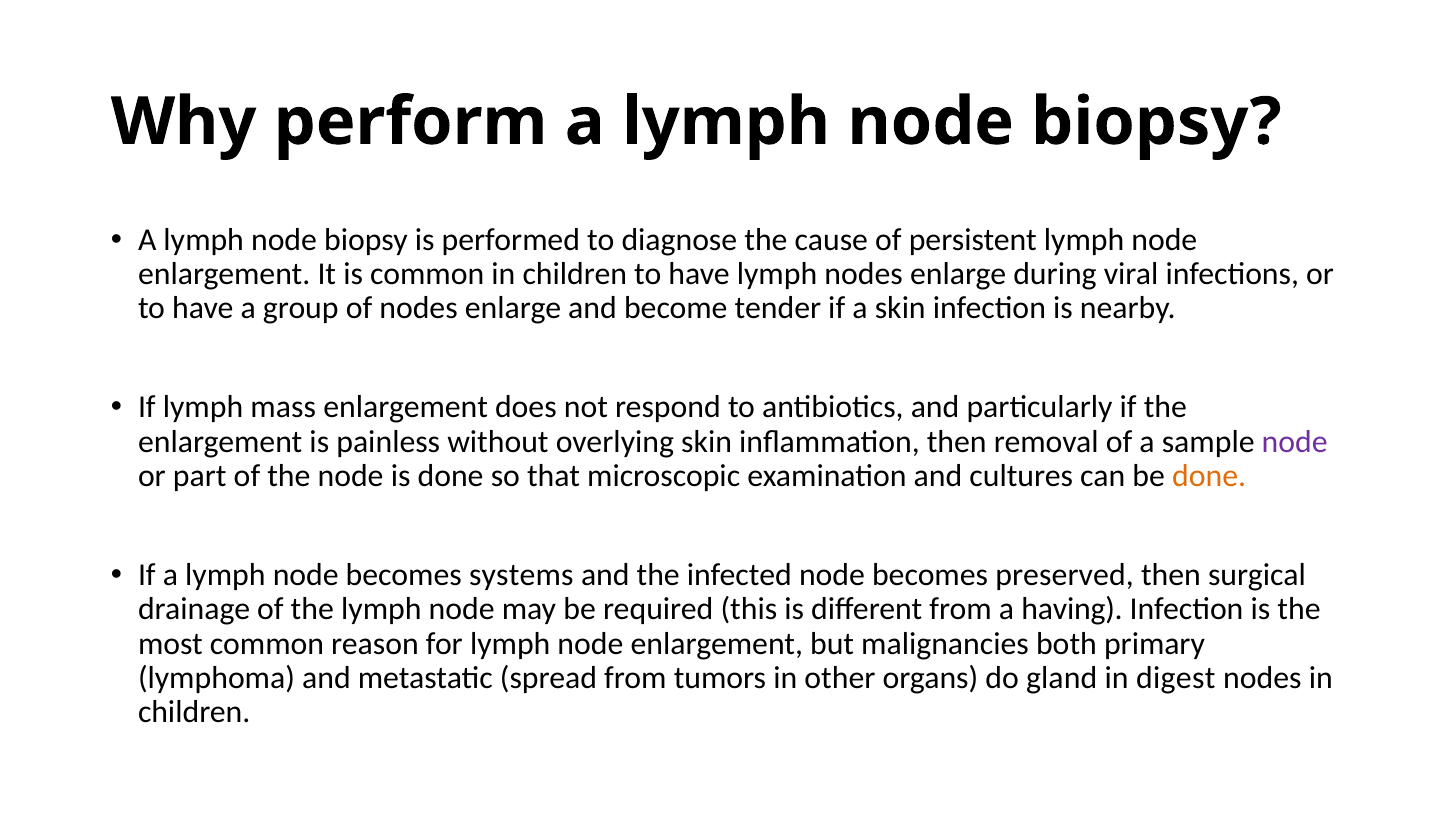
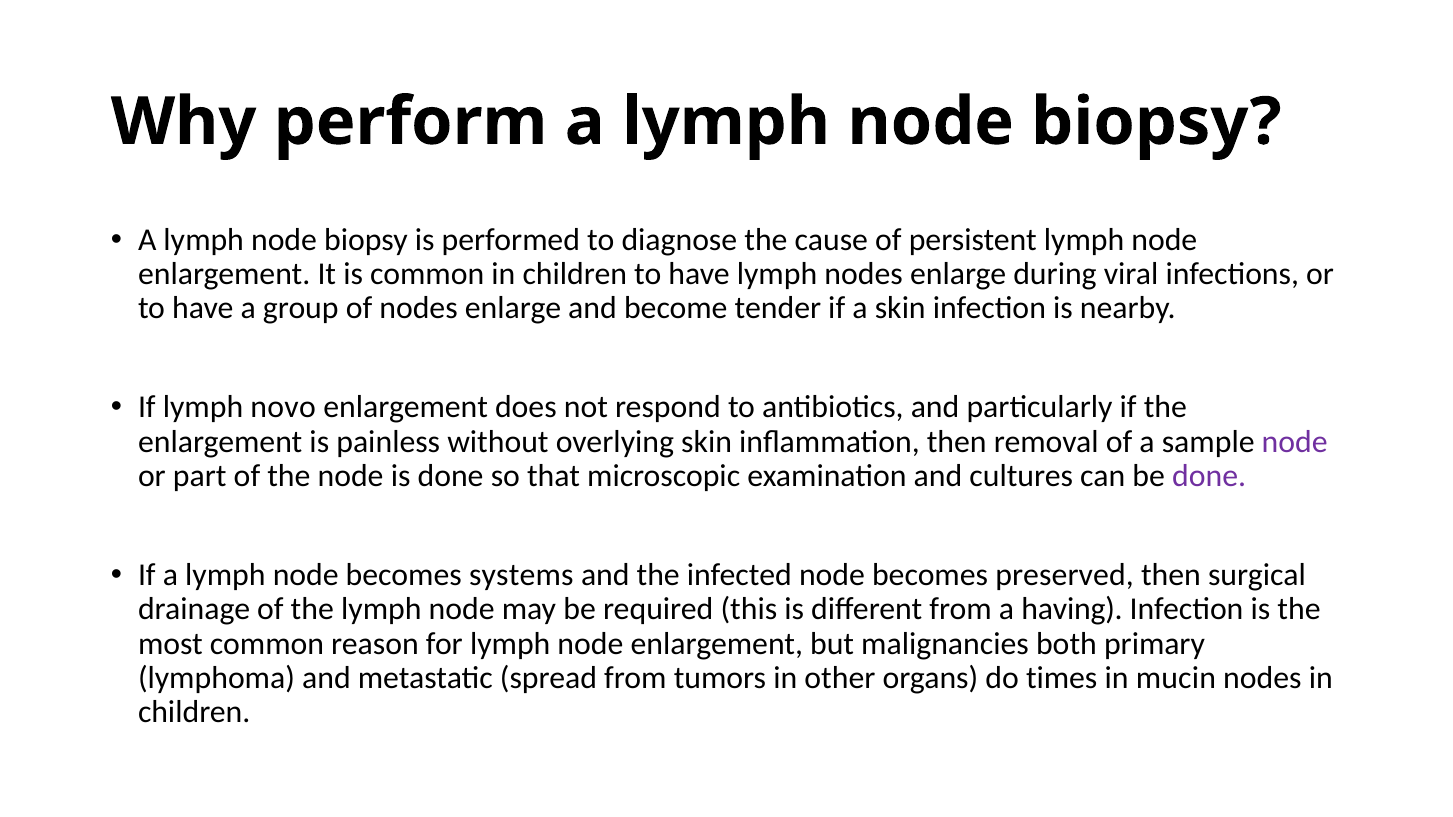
mass: mass -> novo
done at (1209, 476) colour: orange -> purple
gland: gland -> times
digest: digest -> mucin
